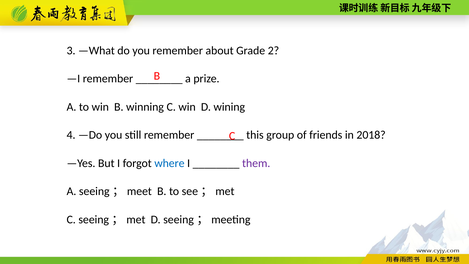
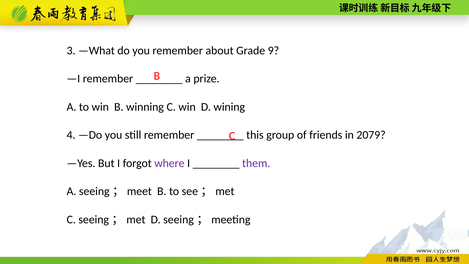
2: 2 -> 9
2018: 2018 -> 2079
where colour: blue -> purple
